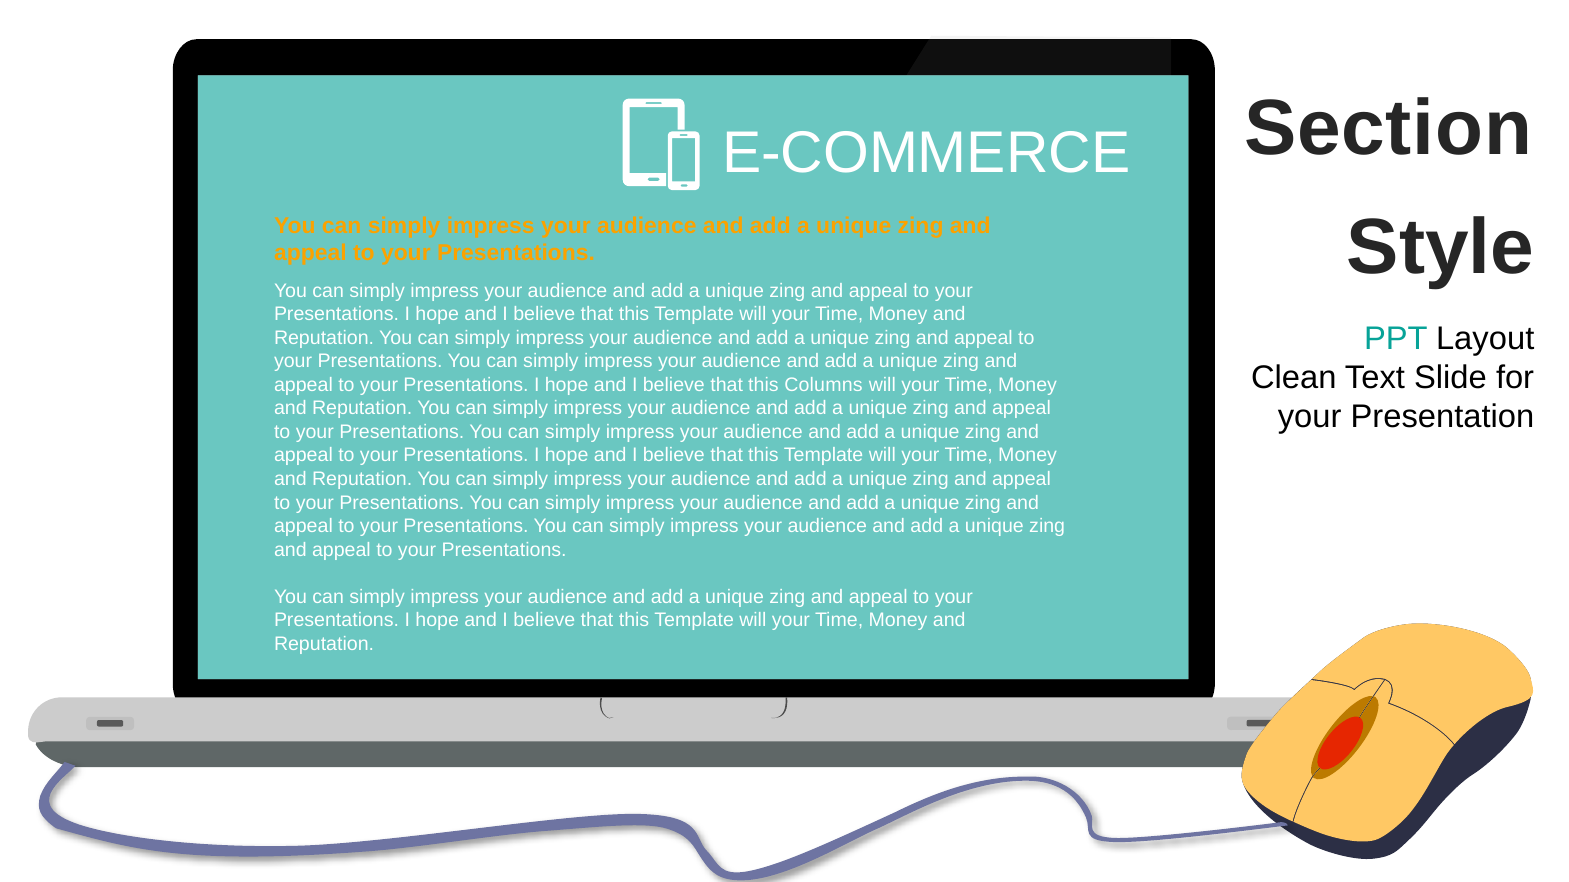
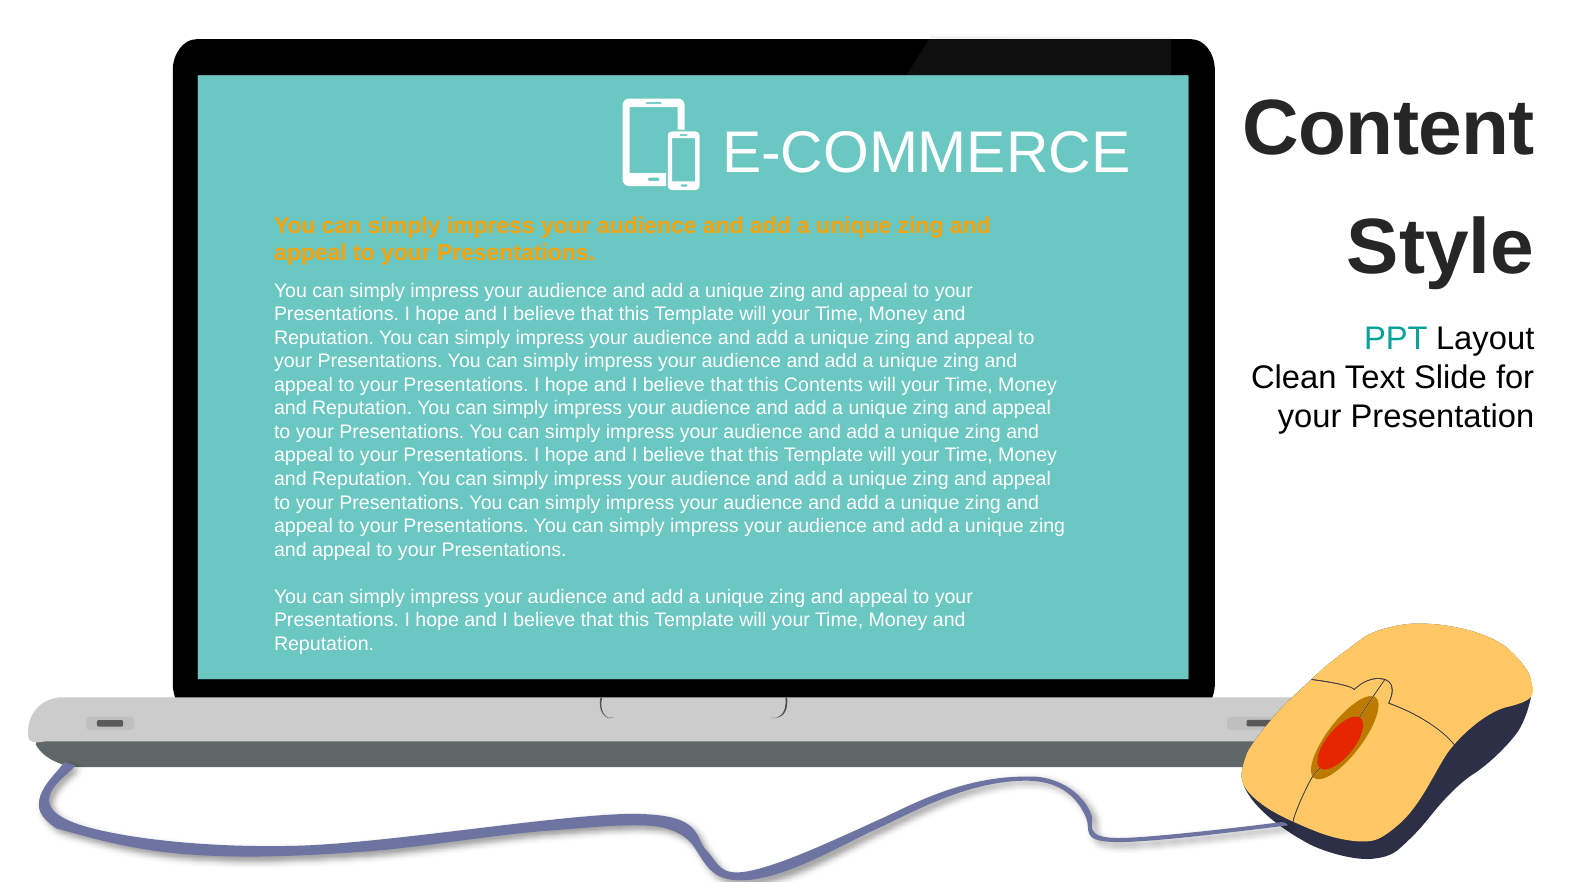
Section: Section -> Content
Columns: Columns -> Contents
